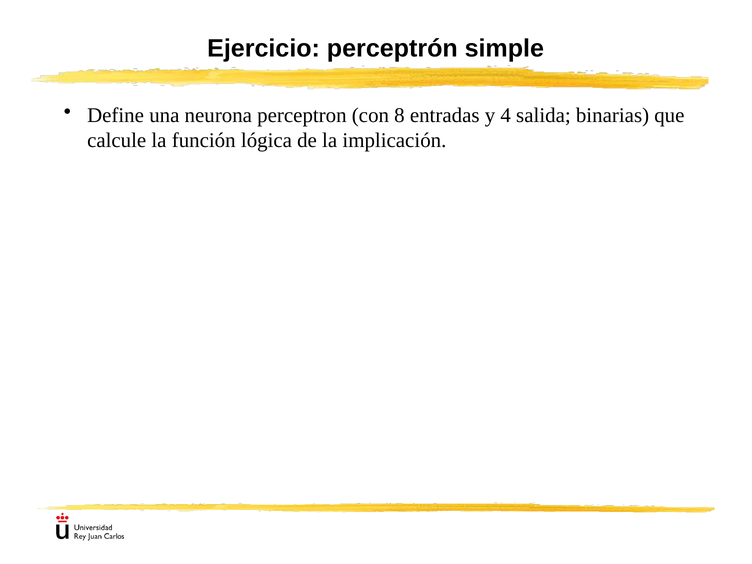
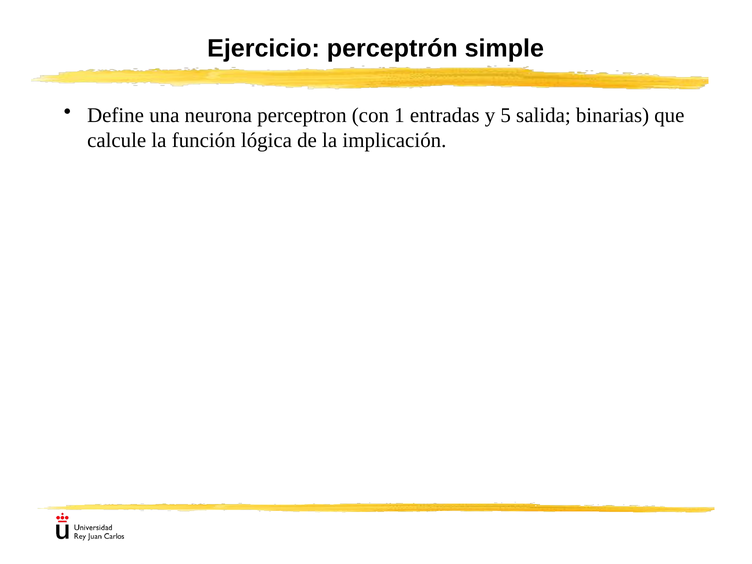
8: 8 -> 1
4: 4 -> 5
